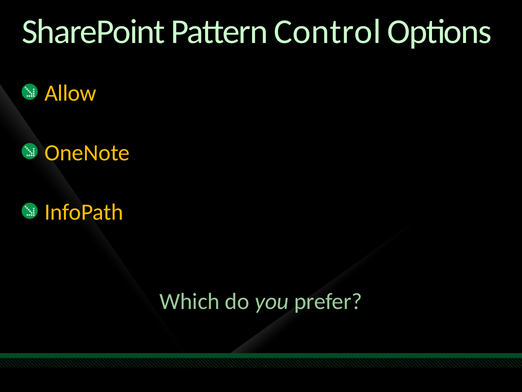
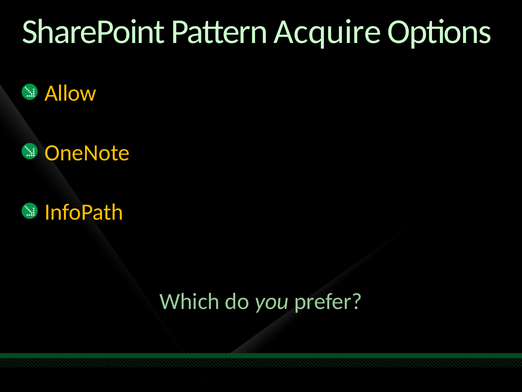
Control: Control -> Acquire
